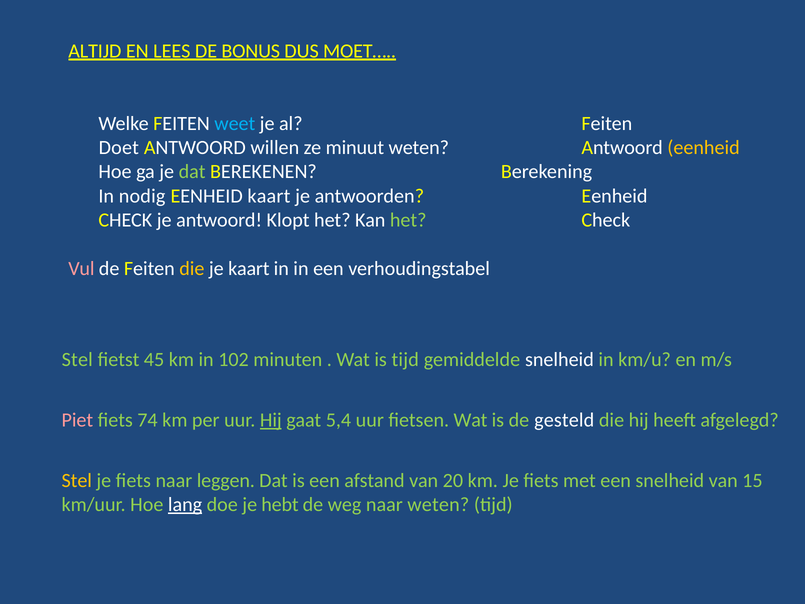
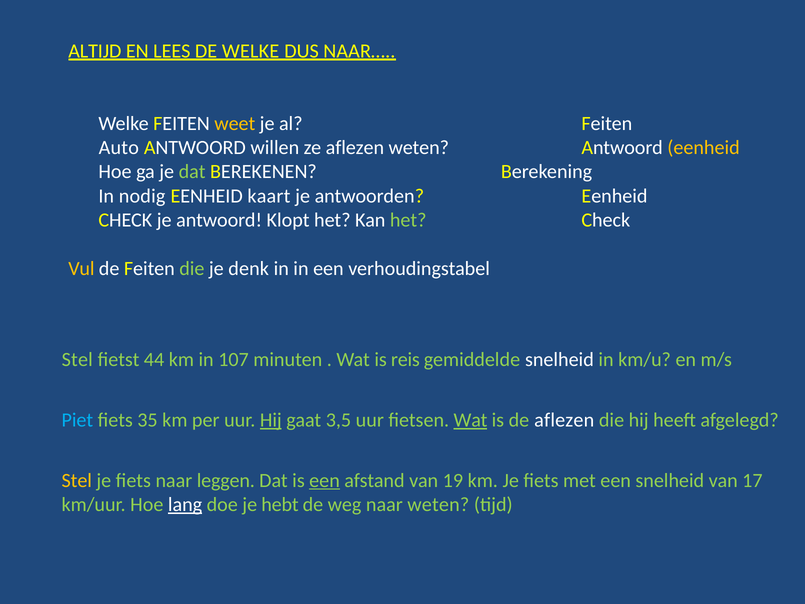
DE BONUS: BONUS -> WELKE
MOET…: MOET… -> NAAR…
weet colour: light blue -> yellow
Doet: Doet -> Auto
ze minuut: minuut -> aflezen
Vul colour: pink -> yellow
die at (192, 268) colour: yellow -> light green
je kaart: kaart -> denk
45: 45 -> 44
102: 102 -> 107
is tijd: tijd -> reis
Piet colour: pink -> light blue
74: 74 -> 35
5,4: 5,4 -> 3,5
Wat at (470, 420) underline: none -> present
de gesteld: gesteld -> aflezen
een at (325, 480) underline: none -> present
20: 20 -> 19
15: 15 -> 17
